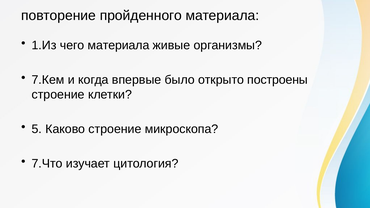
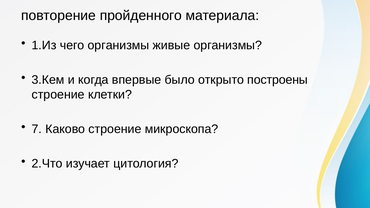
чего материала: материала -> организмы
7.Кем: 7.Кем -> 3.Кем
5: 5 -> 7
7.Что: 7.Что -> 2.Что
